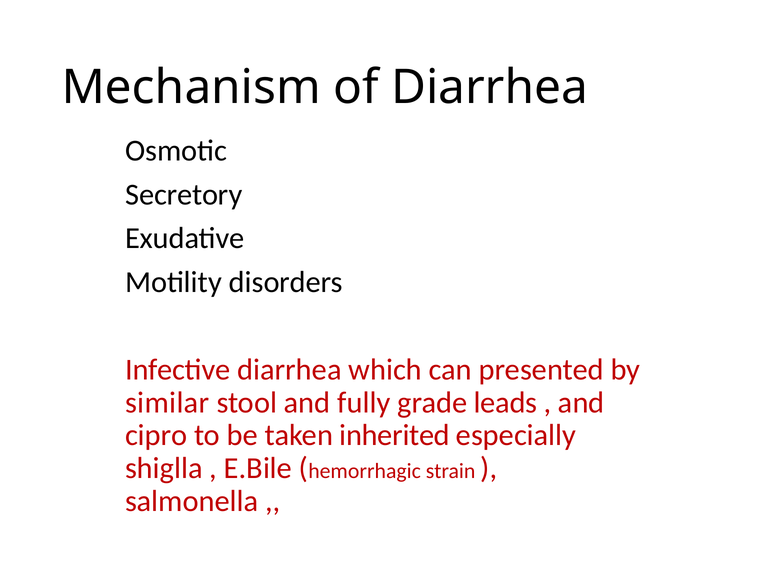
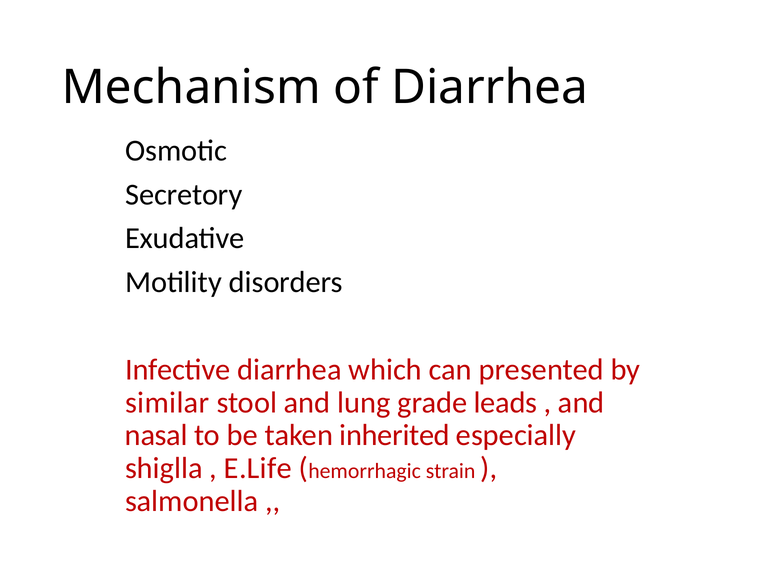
fully: fully -> lung
cipro: cipro -> nasal
E.Bile: E.Bile -> E.Life
